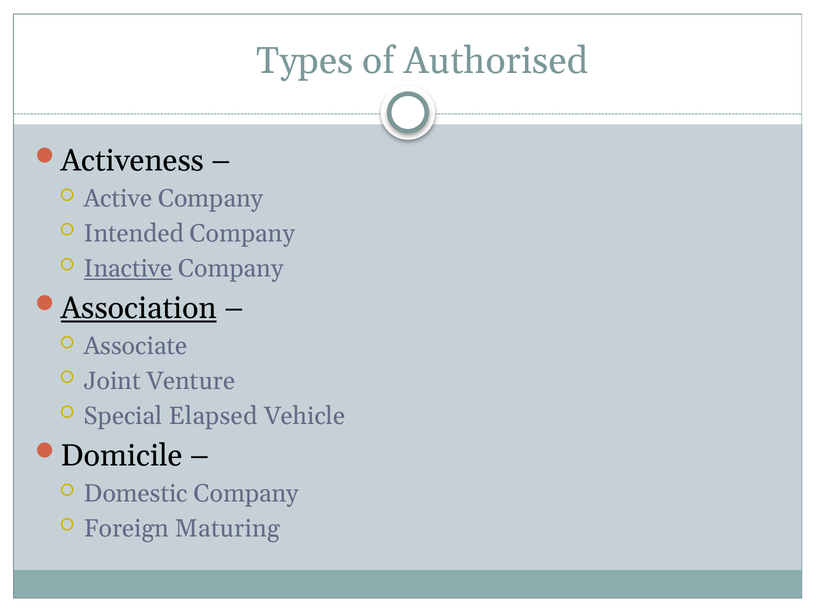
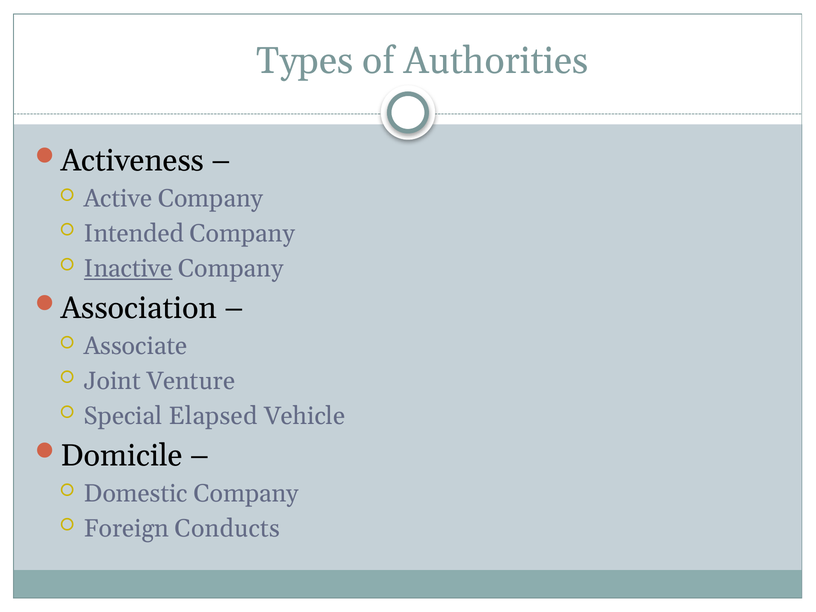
Authorised: Authorised -> Authorities
Association underline: present -> none
Maturing: Maturing -> Conducts
